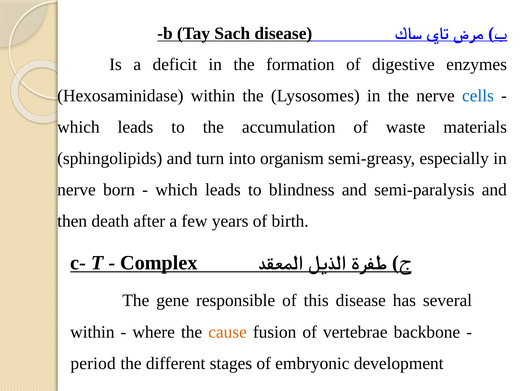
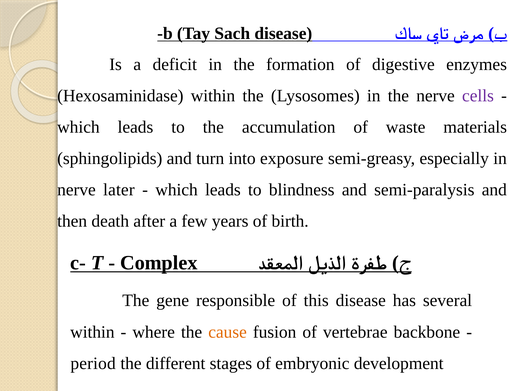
cells colour: blue -> purple
organism: organism -> exposure
born: born -> later
